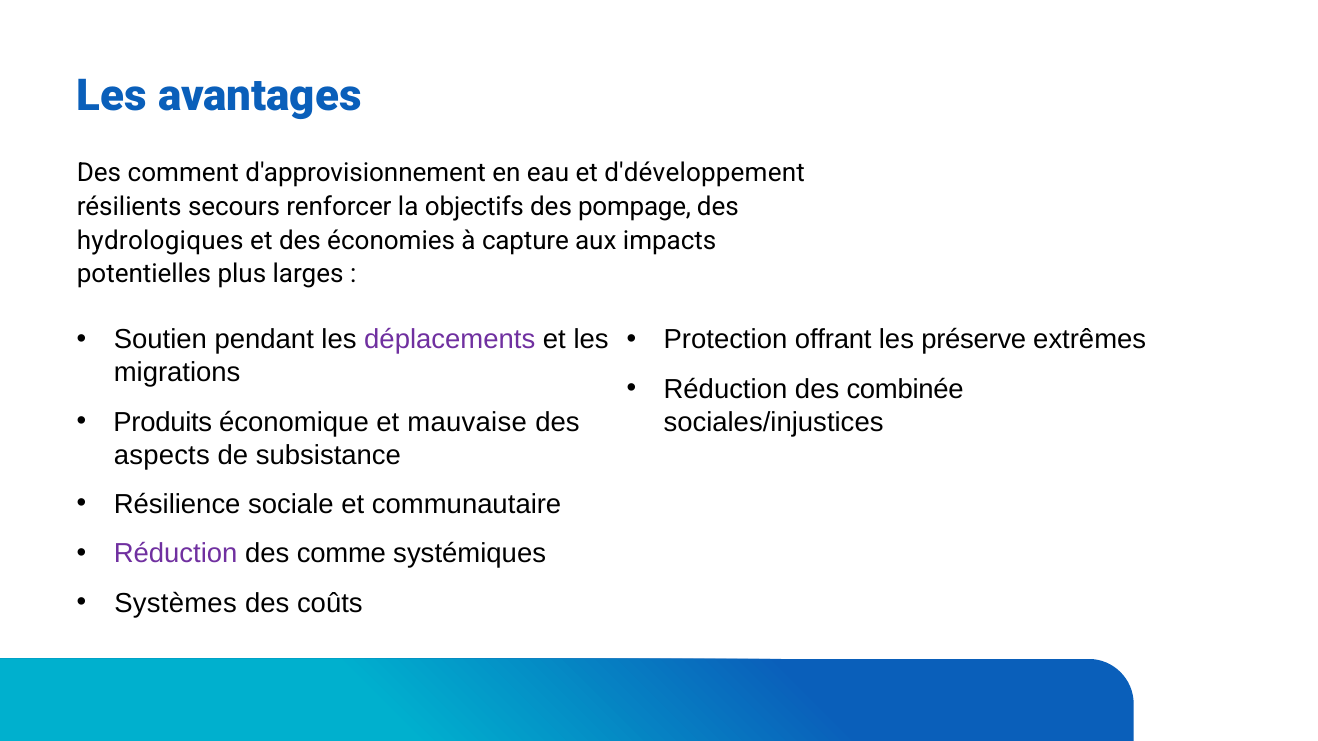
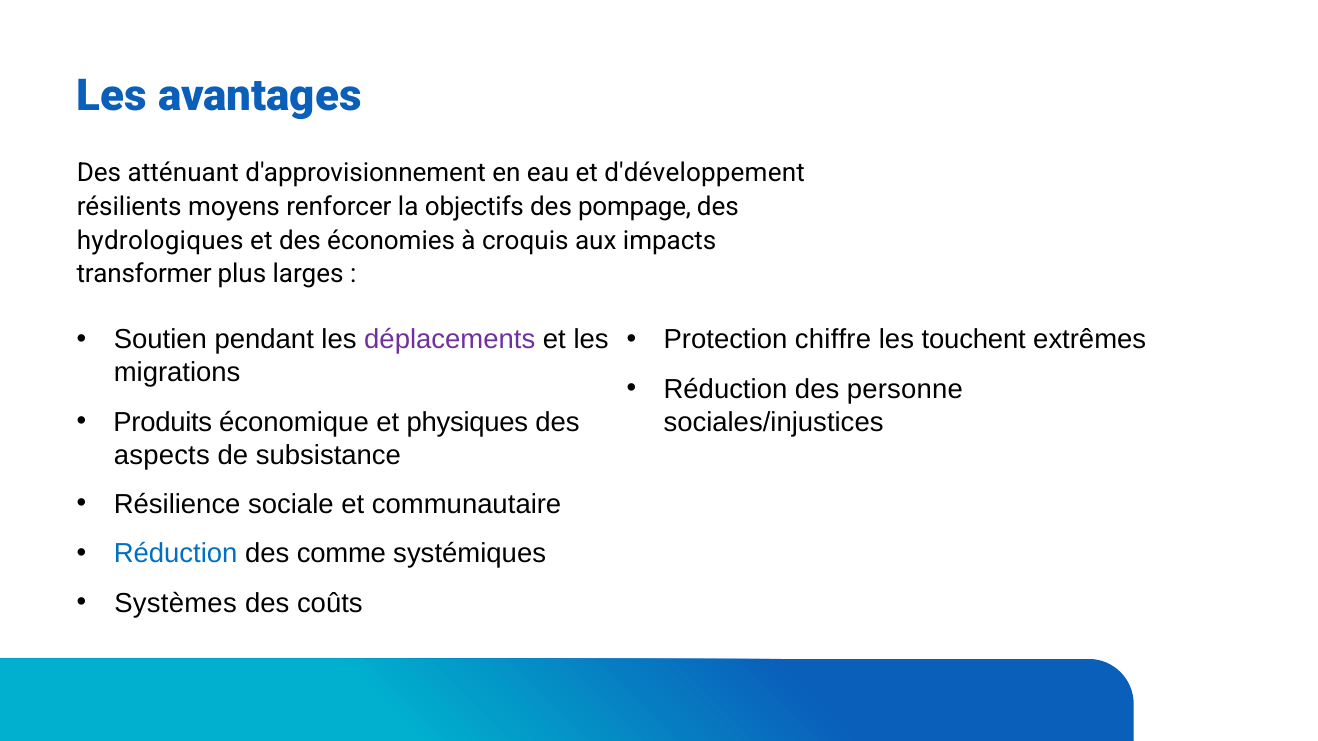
comment: comment -> atténuant
secours: secours -> moyens
capture: capture -> croquis
potentielles: potentielles -> transformer
offrant: offrant -> chiffre
préserve: préserve -> touchent
combinée: combinée -> personne
mauvaise: mauvaise -> physiques
Réduction at (176, 554) colour: purple -> blue
